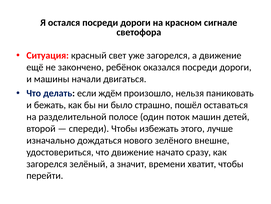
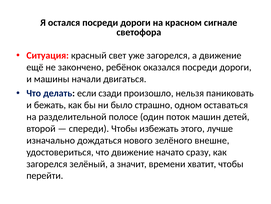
ждём: ждём -> сзади
пошёл: пошёл -> одном
